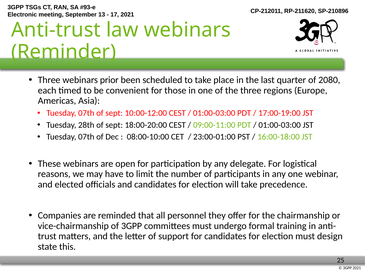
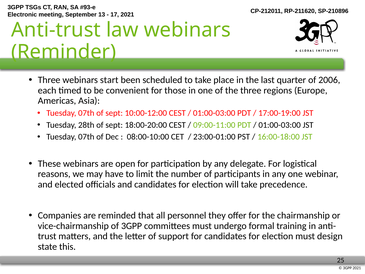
prior: prior -> start
2080: 2080 -> 2006
